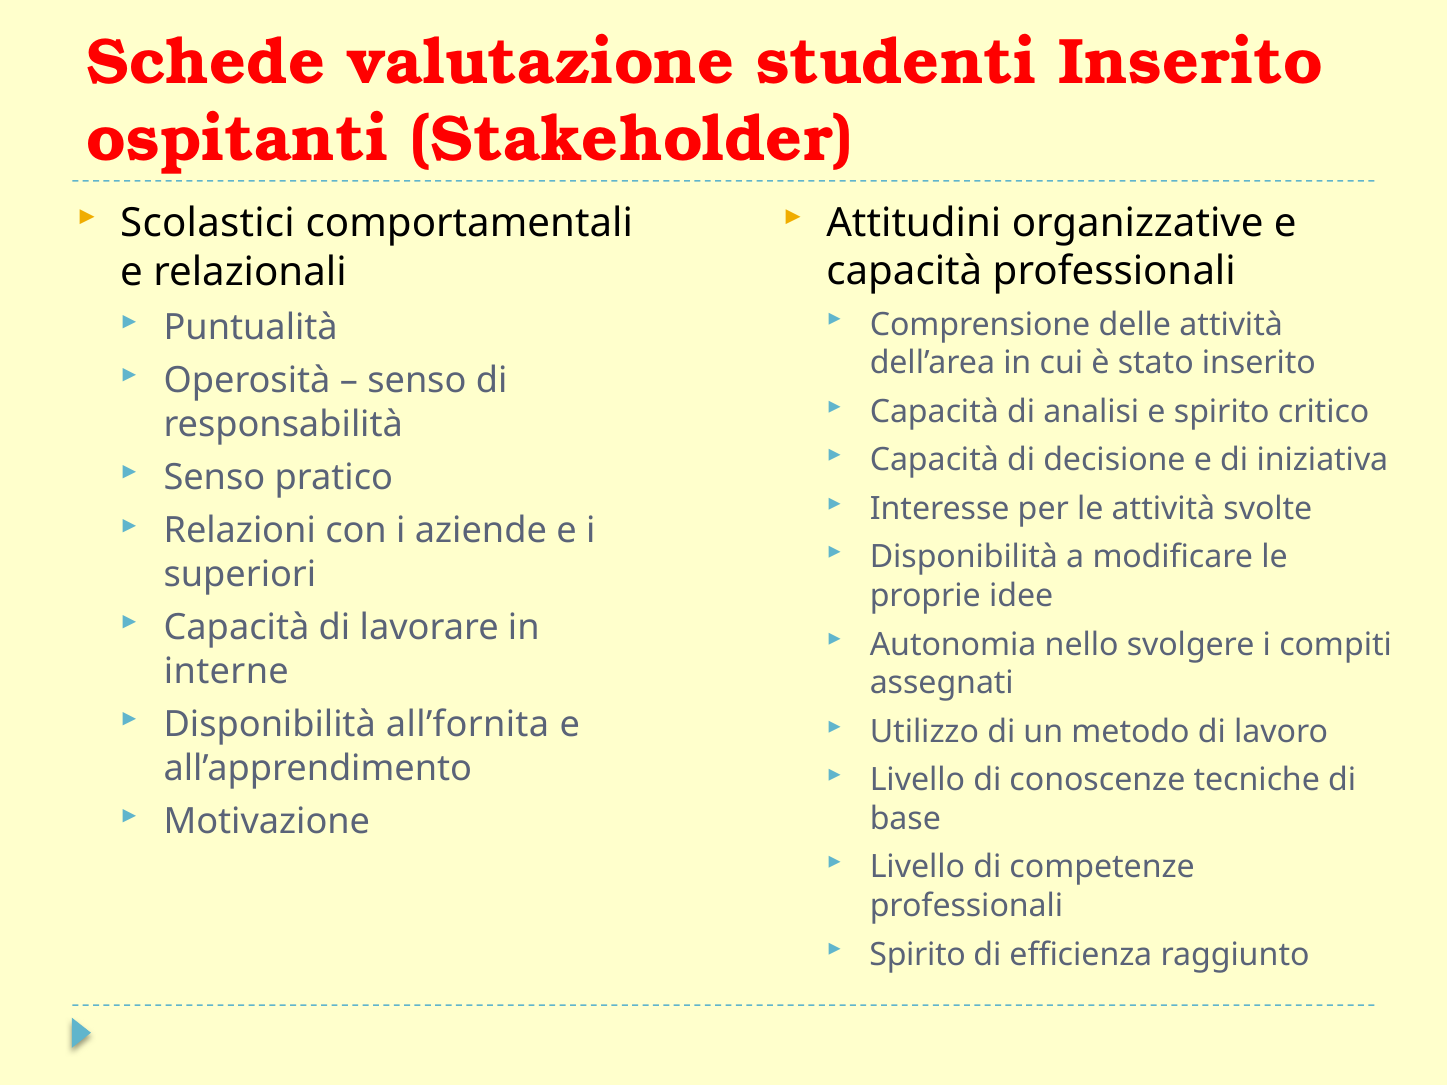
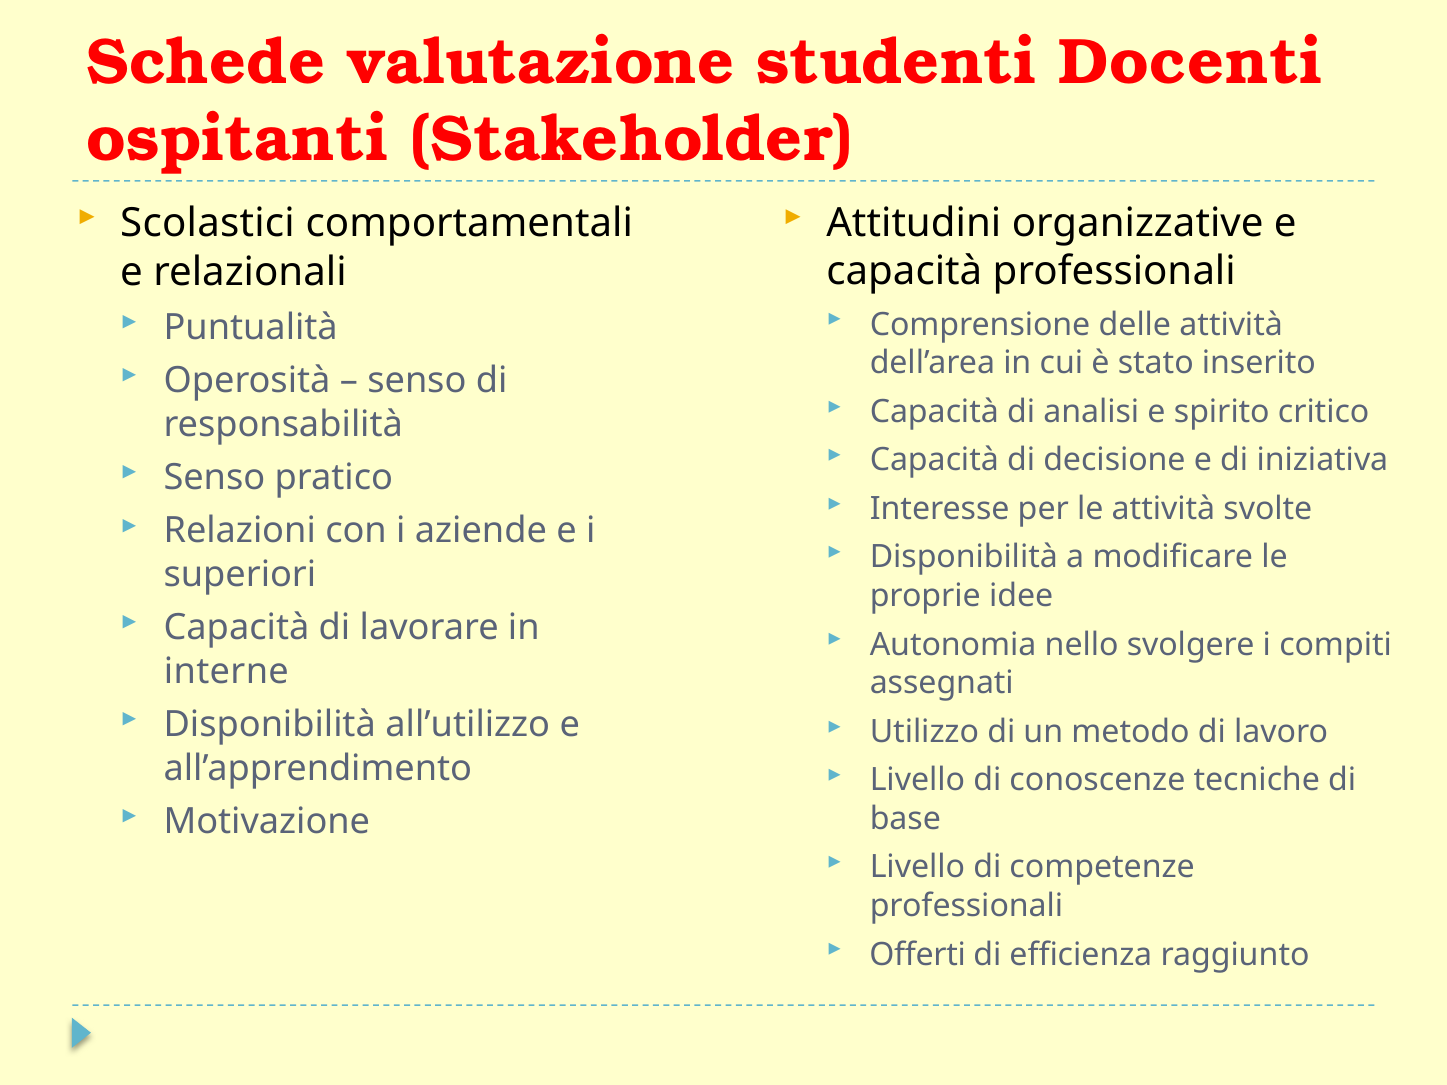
studenti Inserito: Inserito -> Docenti
all’fornita: all’fornita -> all’utilizzo
Spirito at (918, 955): Spirito -> Offerti
